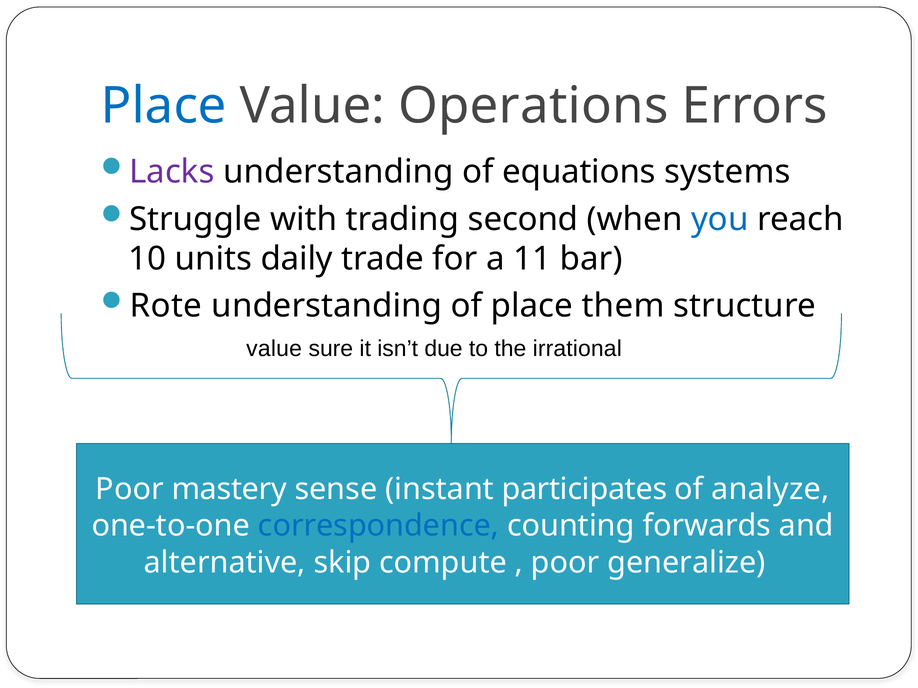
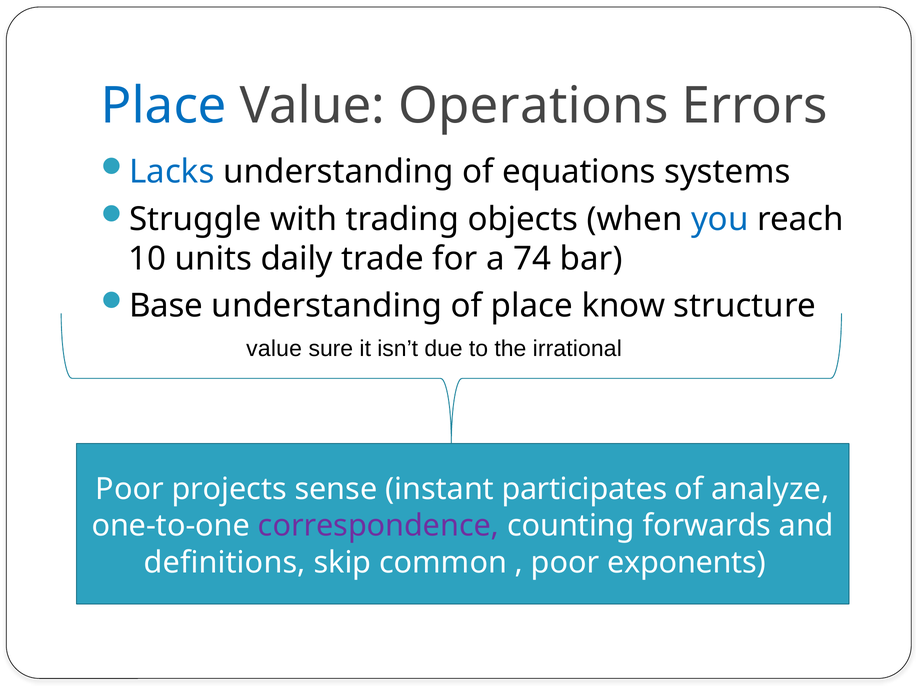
Lacks colour: purple -> blue
second: second -> objects
11: 11 -> 74
Rote: Rote -> Base
them: them -> know
mastery: mastery -> projects
correspondence colour: blue -> purple
alternative: alternative -> definitions
compute: compute -> common
generalize: generalize -> exponents
